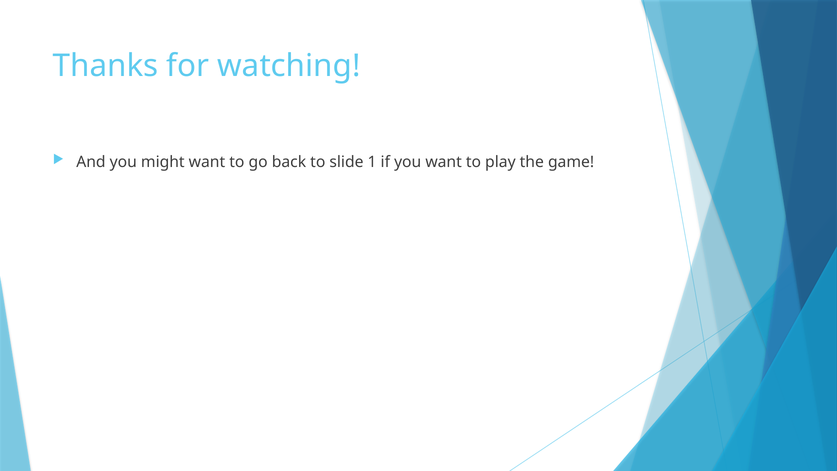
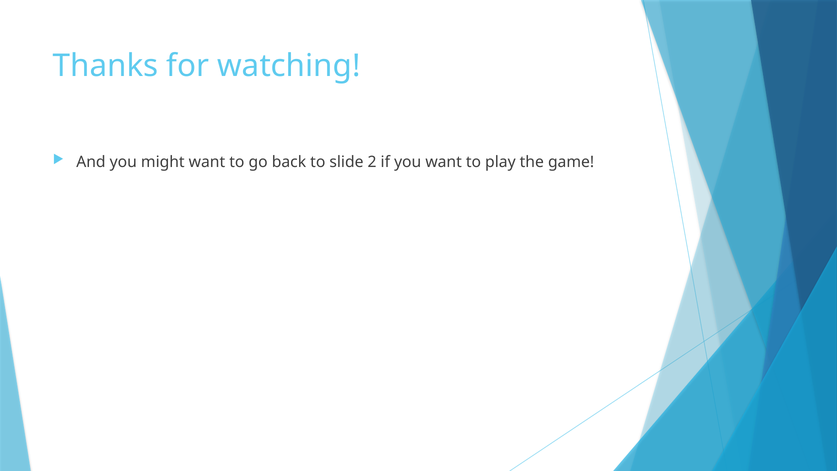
1: 1 -> 2
